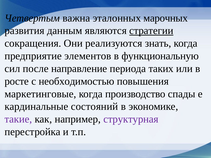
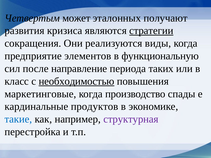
важна: важна -> может
марочных: марочных -> получают
данным: данным -> кризиса
знать: знать -> виды
росте: росте -> класс
необходимостью underline: none -> present
состояний: состояний -> продуктов
такие colour: purple -> blue
